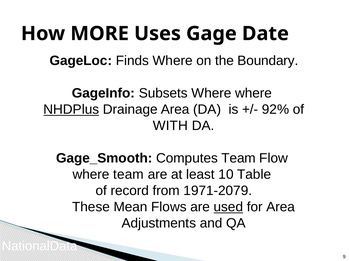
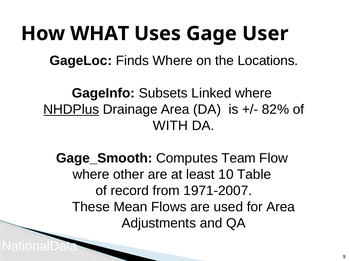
MORE: MORE -> WHAT
Date: Date -> User
Boundary: Boundary -> Locations
Subsets Where: Where -> Linked
92%: 92% -> 82%
where team: team -> other
1971-2079: 1971-2079 -> 1971-2007
used underline: present -> none
